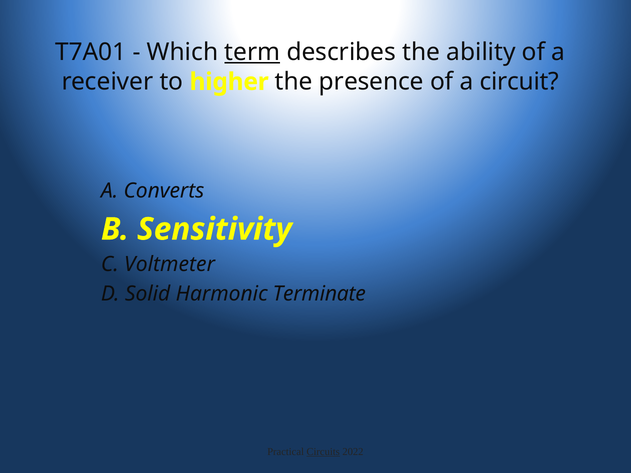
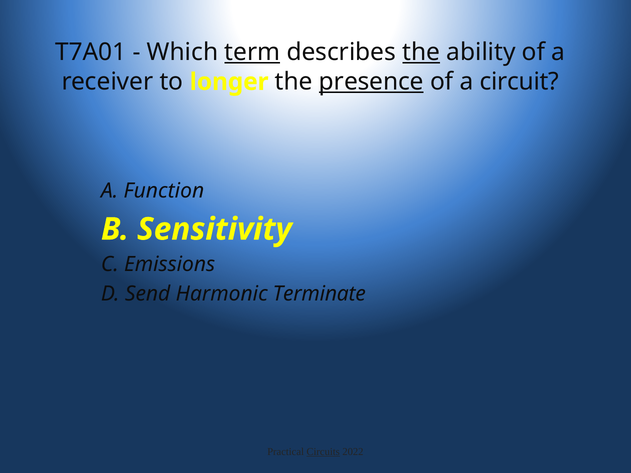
the at (421, 52) underline: none -> present
higher: higher -> longer
presence underline: none -> present
Converts: Converts -> Function
Voltmeter: Voltmeter -> Emissions
Solid: Solid -> Send
